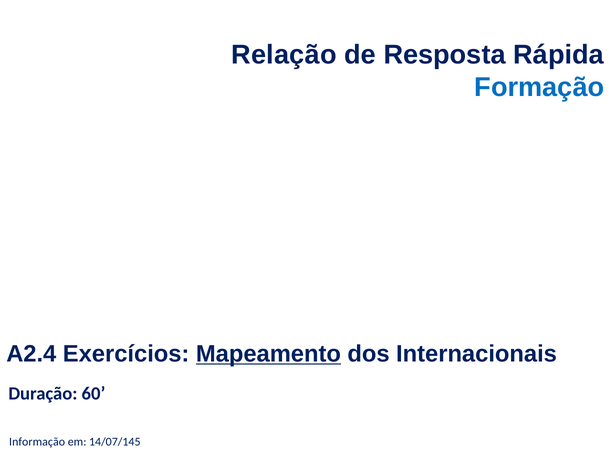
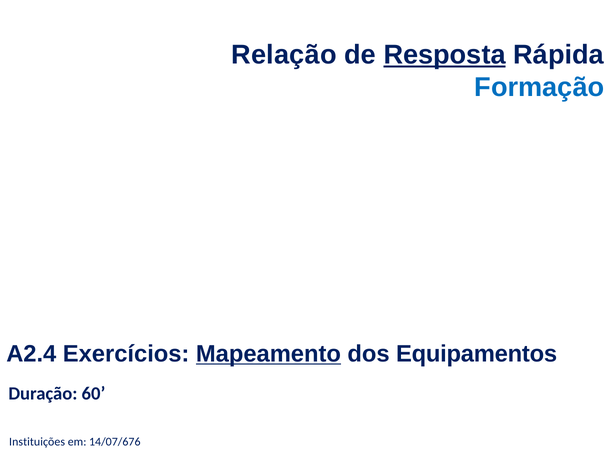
Resposta underline: none -> present
Internacionais: Internacionais -> Equipamentos
Informação: Informação -> Instituições
14/07/145: 14/07/145 -> 14/07/676
